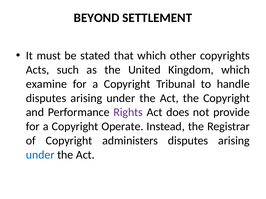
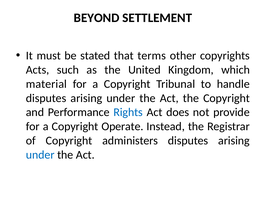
that which: which -> terms
examine: examine -> material
Rights colour: purple -> blue
